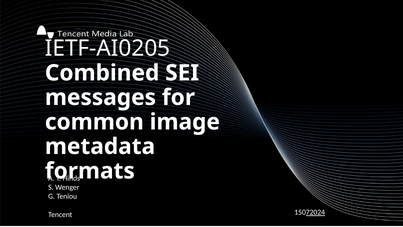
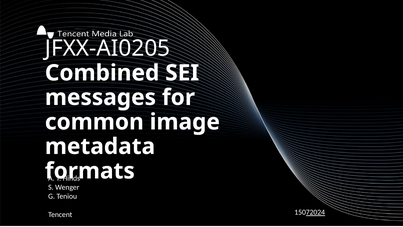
IETF-AI0205: IETF-AI0205 -> JFXX-AI0205
